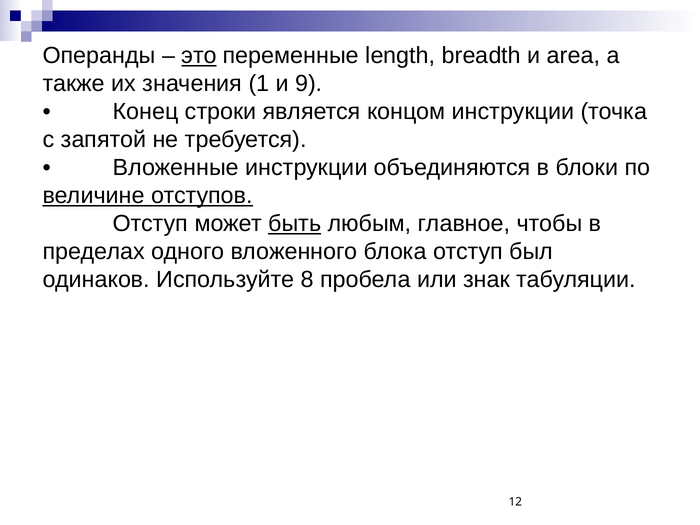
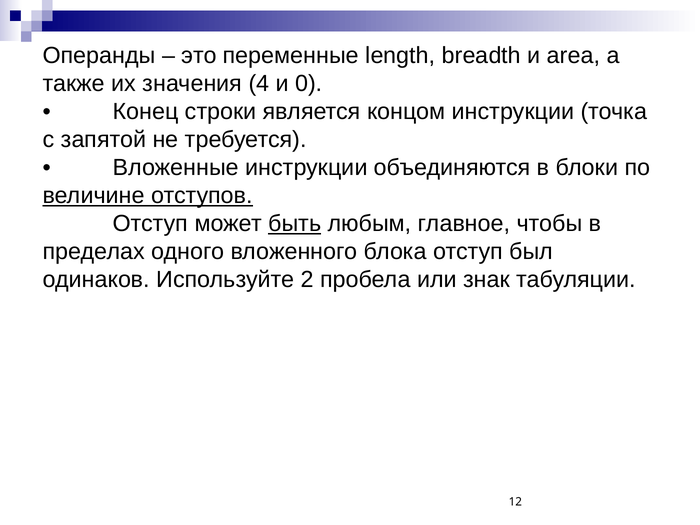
это underline: present -> none
1: 1 -> 4
9: 9 -> 0
8: 8 -> 2
